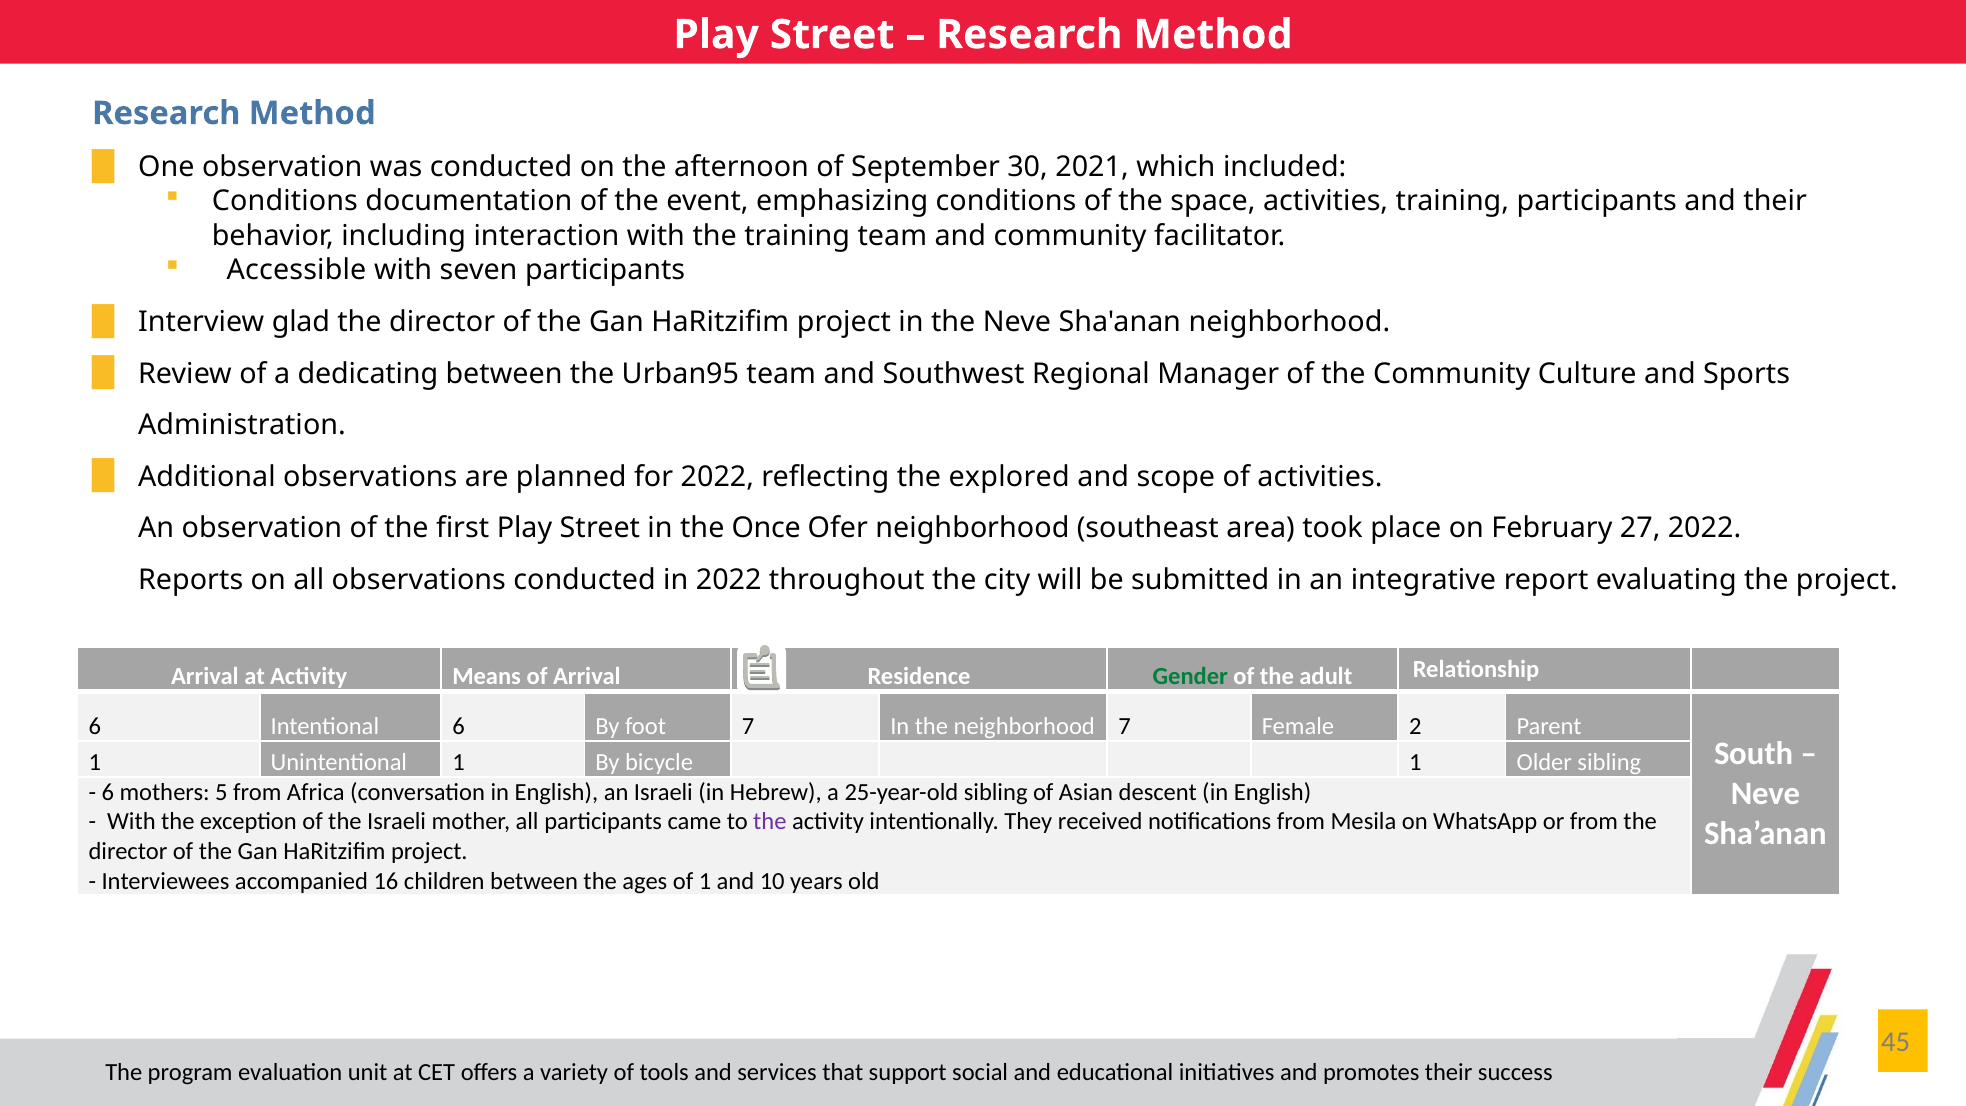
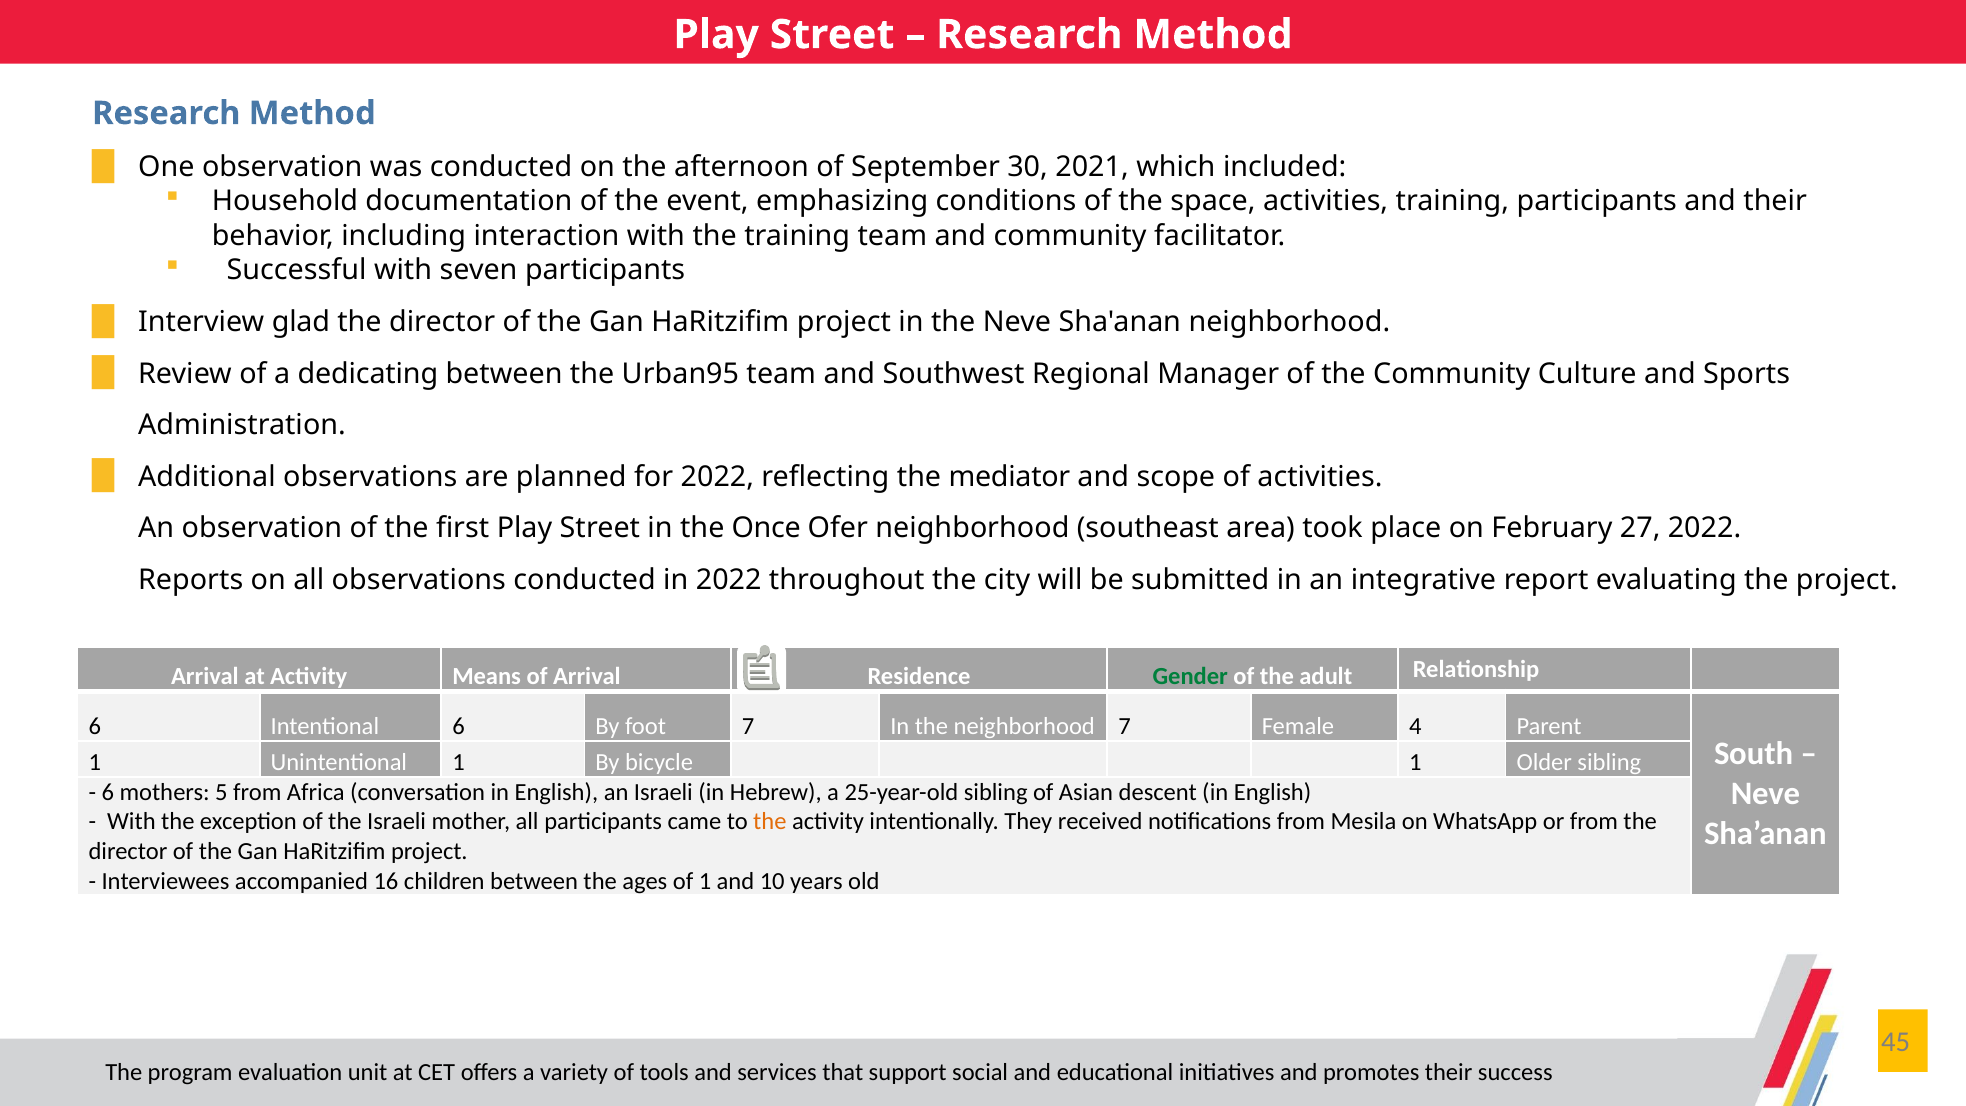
Conditions at (285, 201): Conditions -> Household
Accessible: Accessible -> Successful
explored: explored -> mediator
2: 2 -> 4
the at (770, 822) colour: purple -> orange
